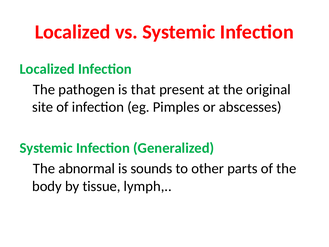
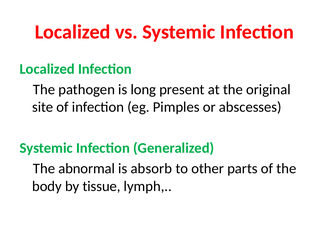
that: that -> long
sounds: sounds -> absorb
